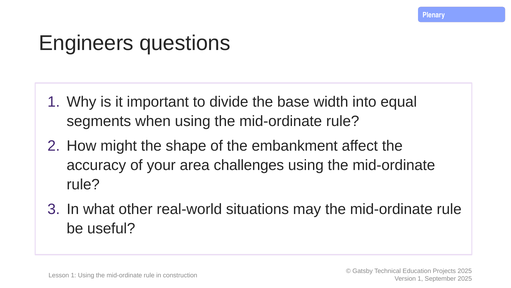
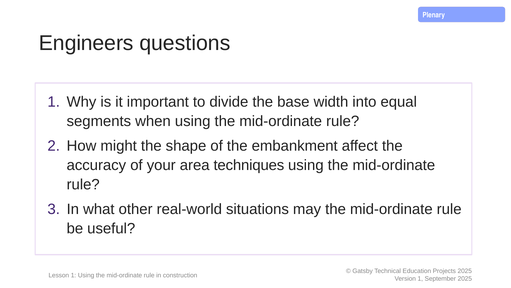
challenges: challenges -> techniques
